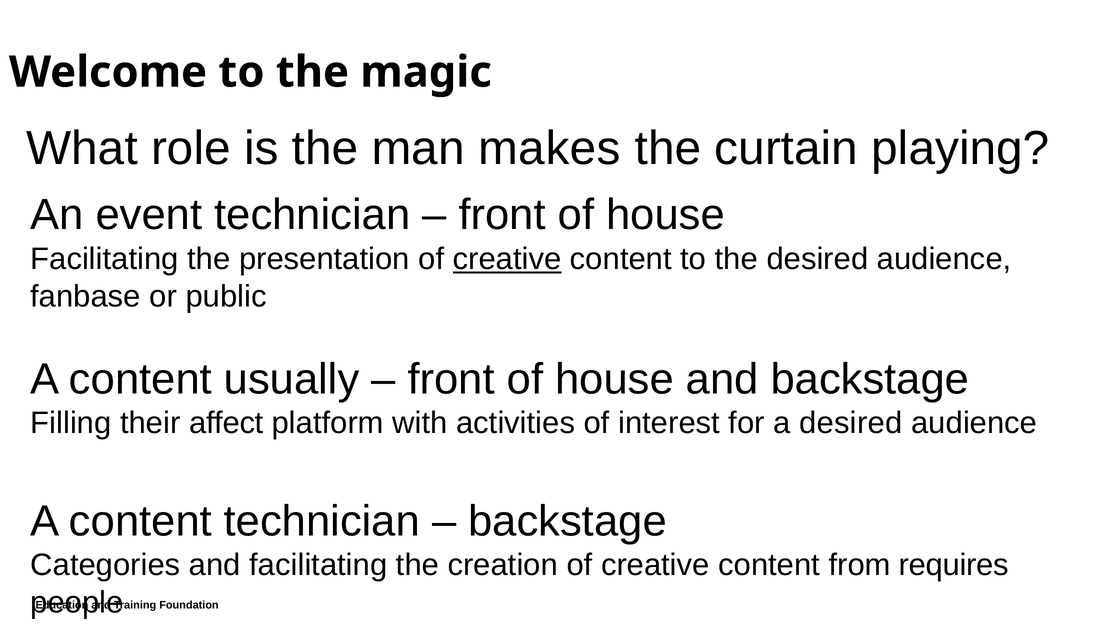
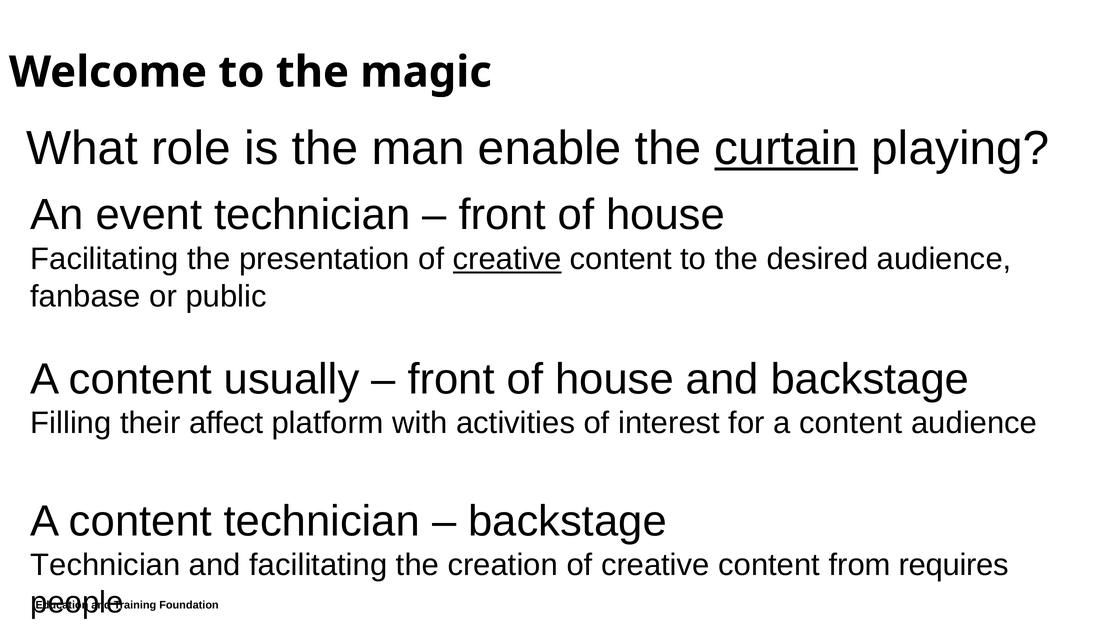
makes: makes -> enable
curtain underline: none -> present
for a desired: desired -> content
Categories at (105, 565): Categories -> Technician
